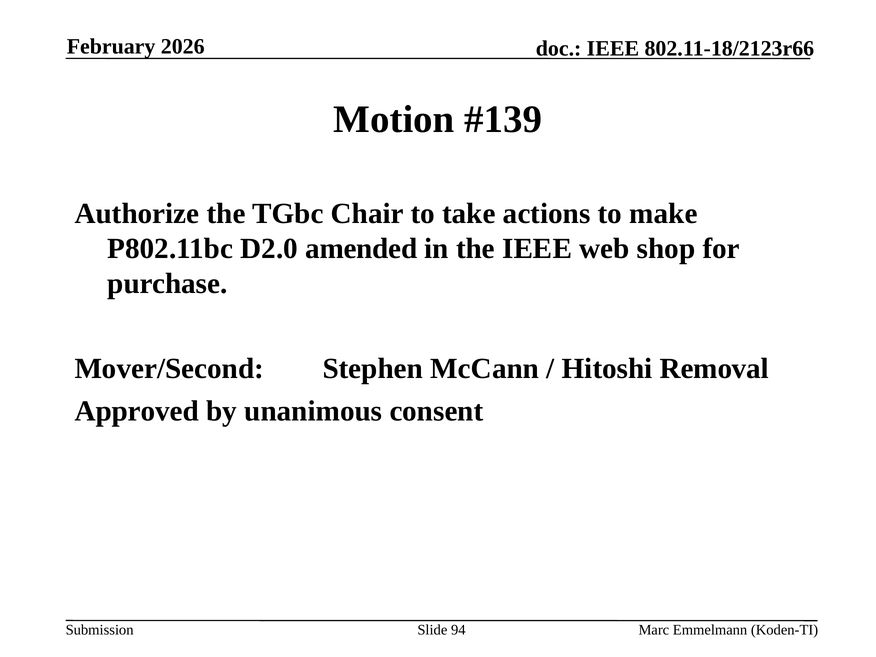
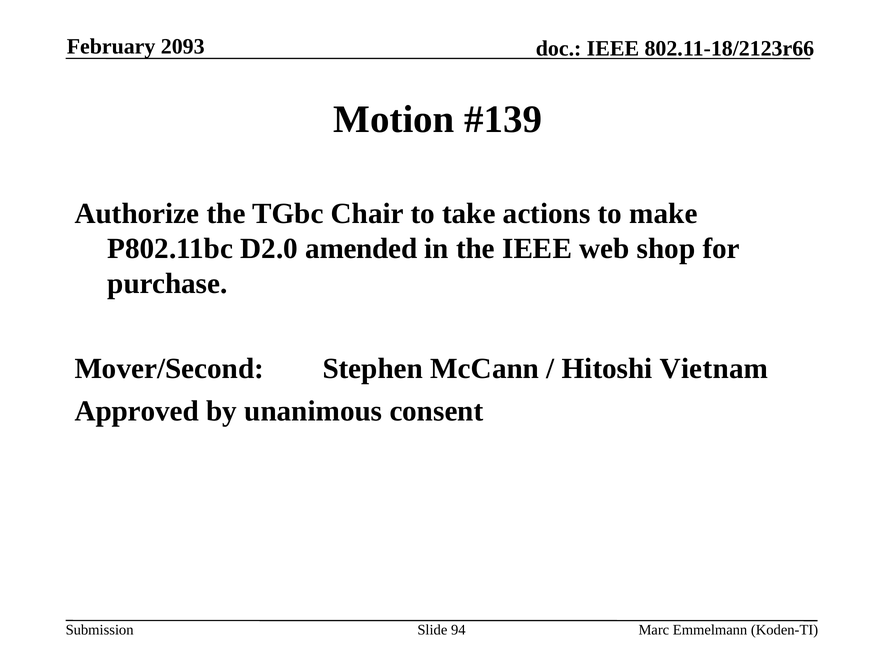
2026: 2026 -> 2093
Removal: Removal -> Vietnam
